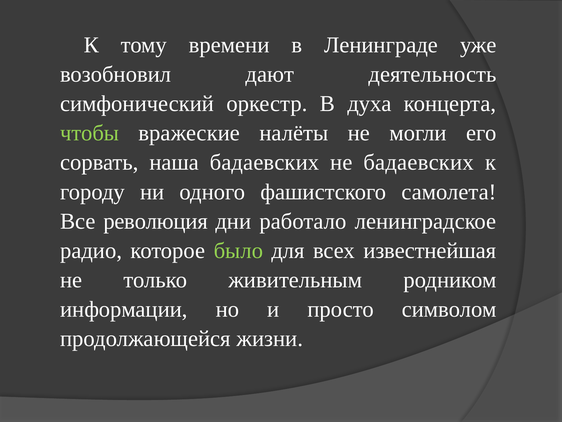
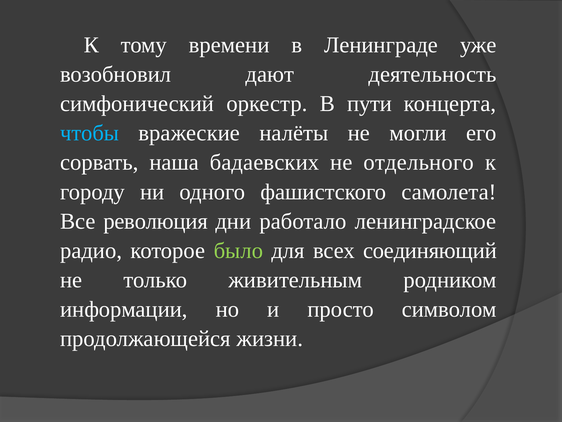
духа: духа -> пути
чтобы colour: light green -> light blue
не бадаевских: бадаевских -> отдельного
известнейшая: известнейшая -> соединяющий
